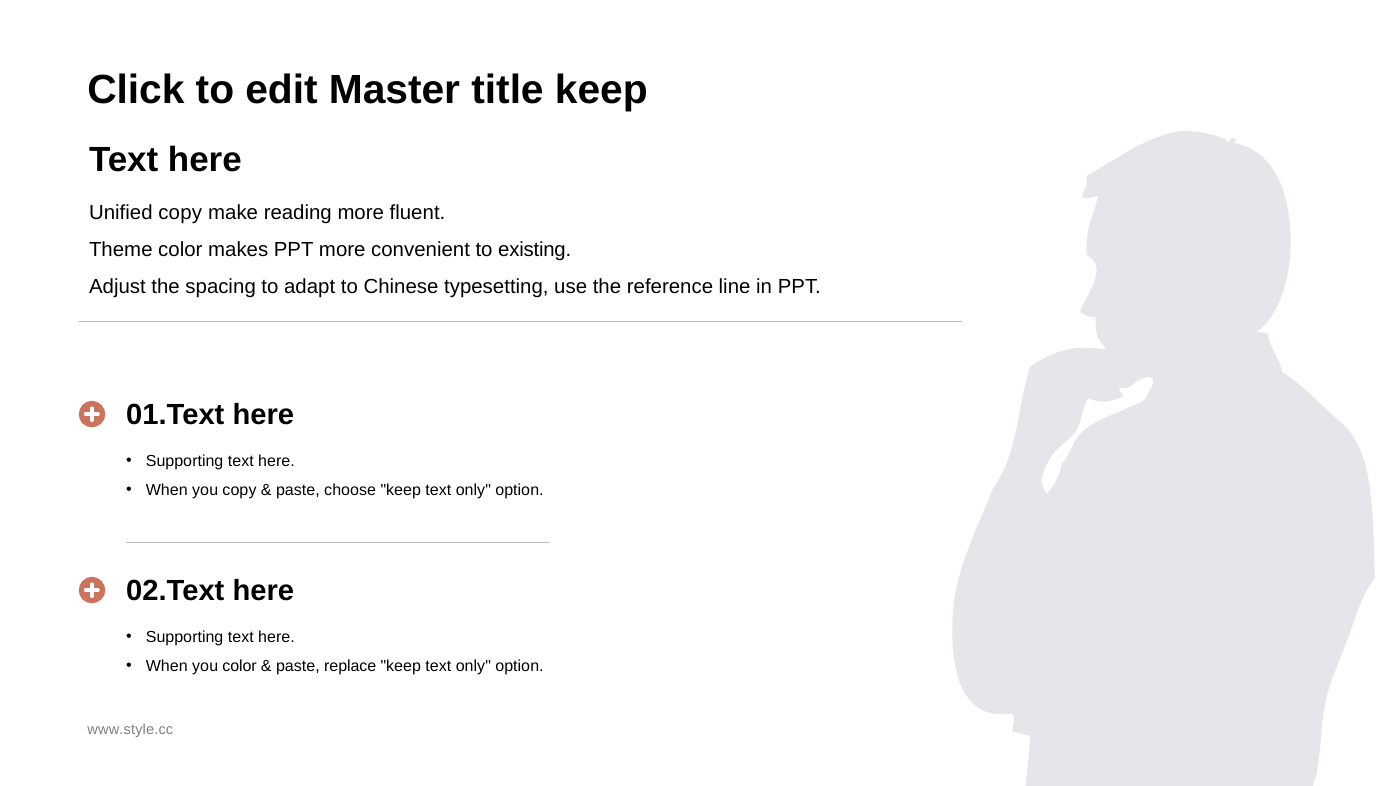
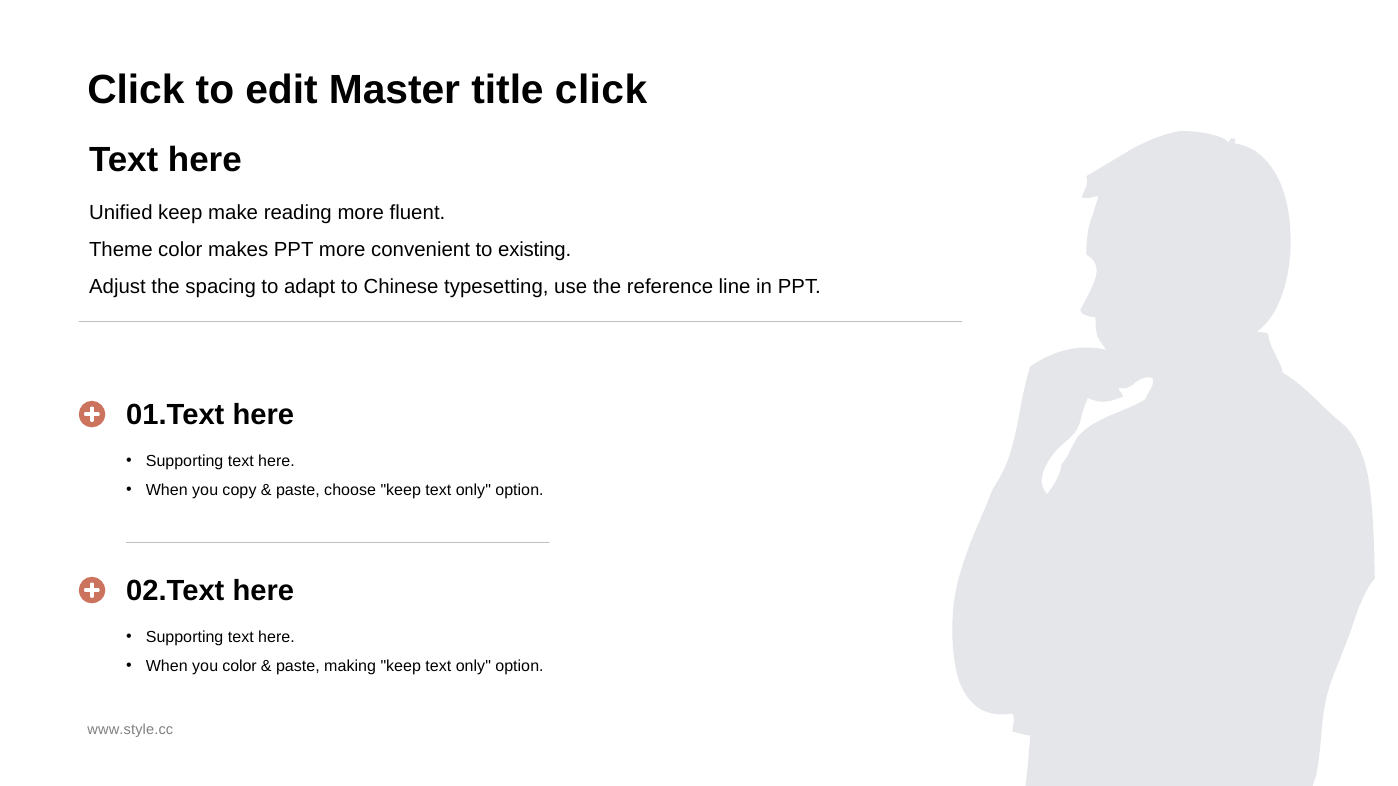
title keep: keep -> click
Unified copy: copy -> keep
replace: replace -> making
